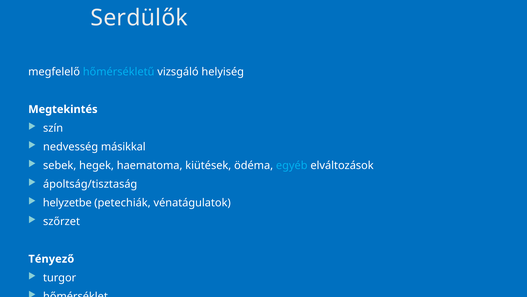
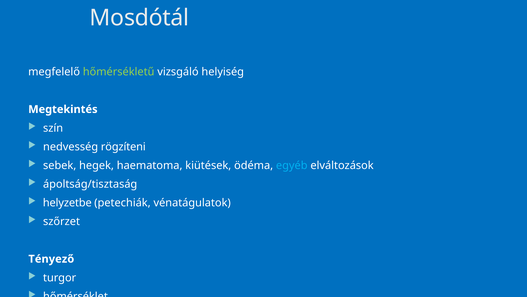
Serdülők: Serdülők -> Mosdótál
hőmérsékletű colour: light blue -> light green
másikkal: másikkal -> rögzíteni
